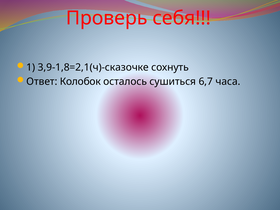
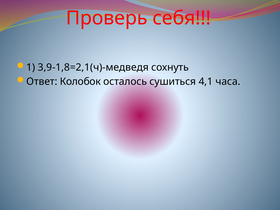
3,9-1,8=2,1(ч)-сказочке: 3,9-1,8=2,1(ч)-сказочке -> 3,9-1,8=2,1(ч)-медведя
6,7: 6,7 -> 4,1
